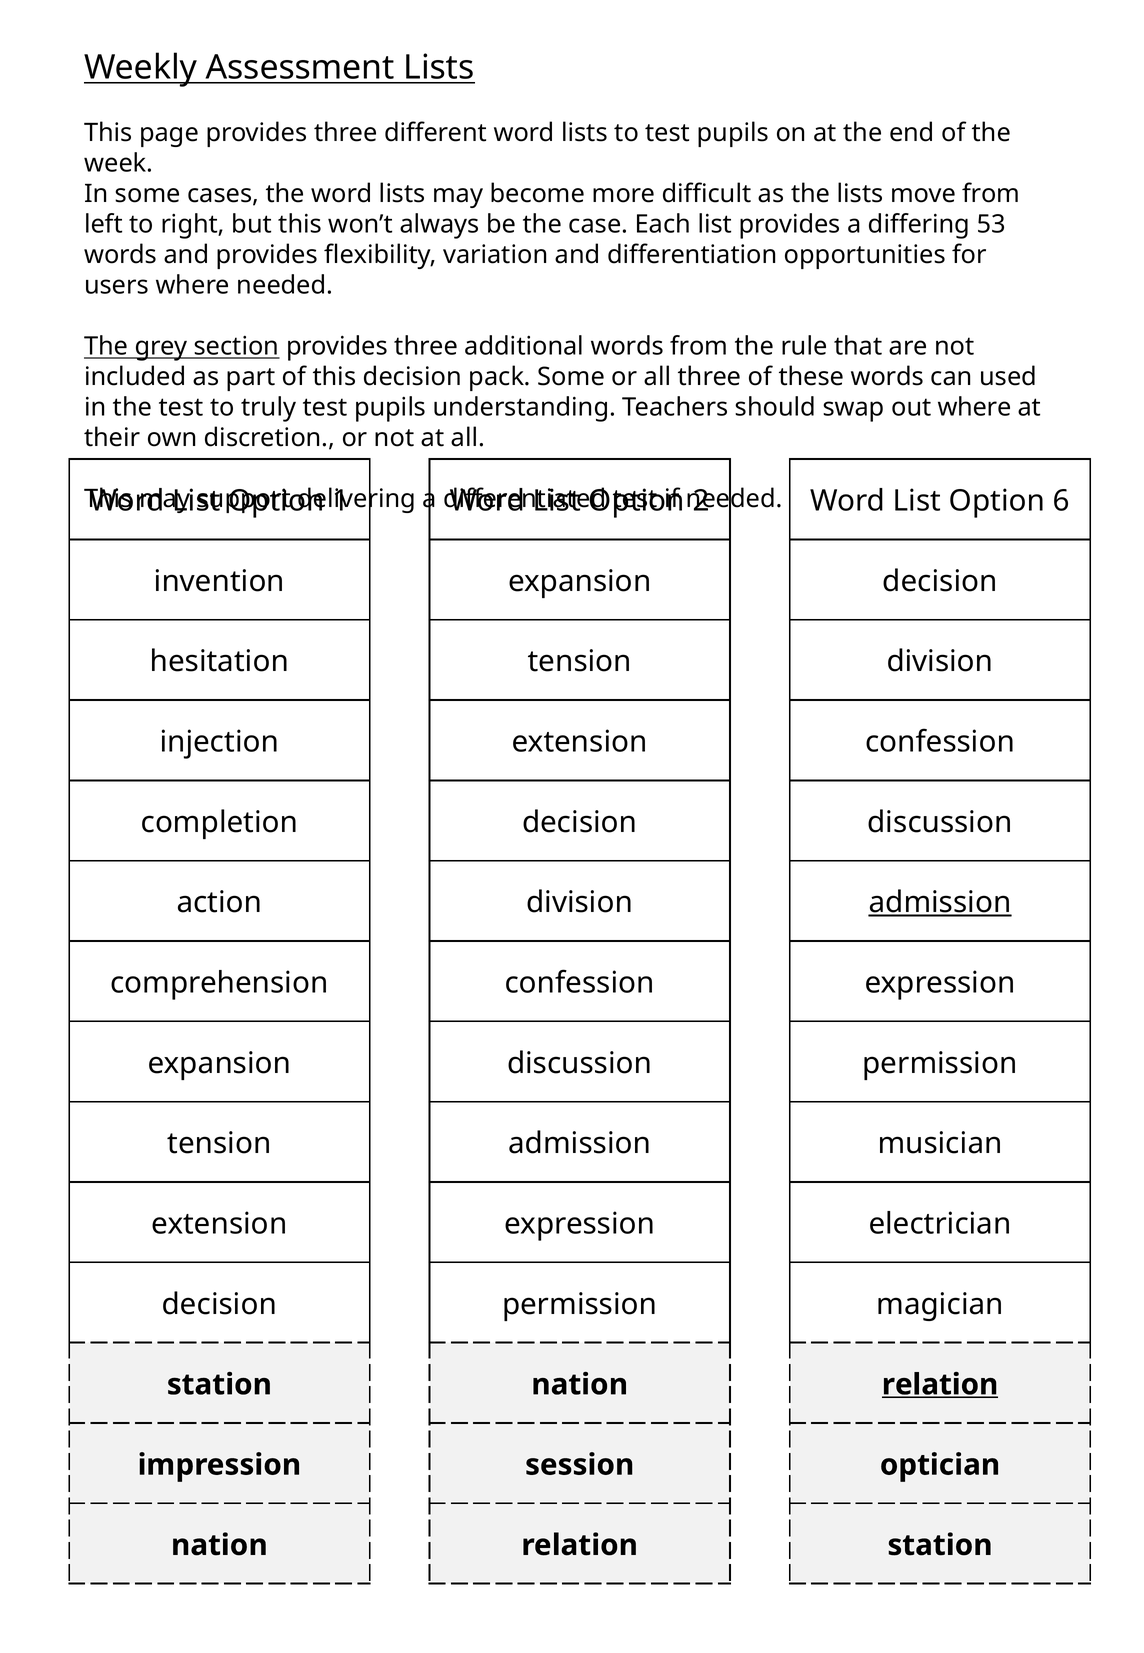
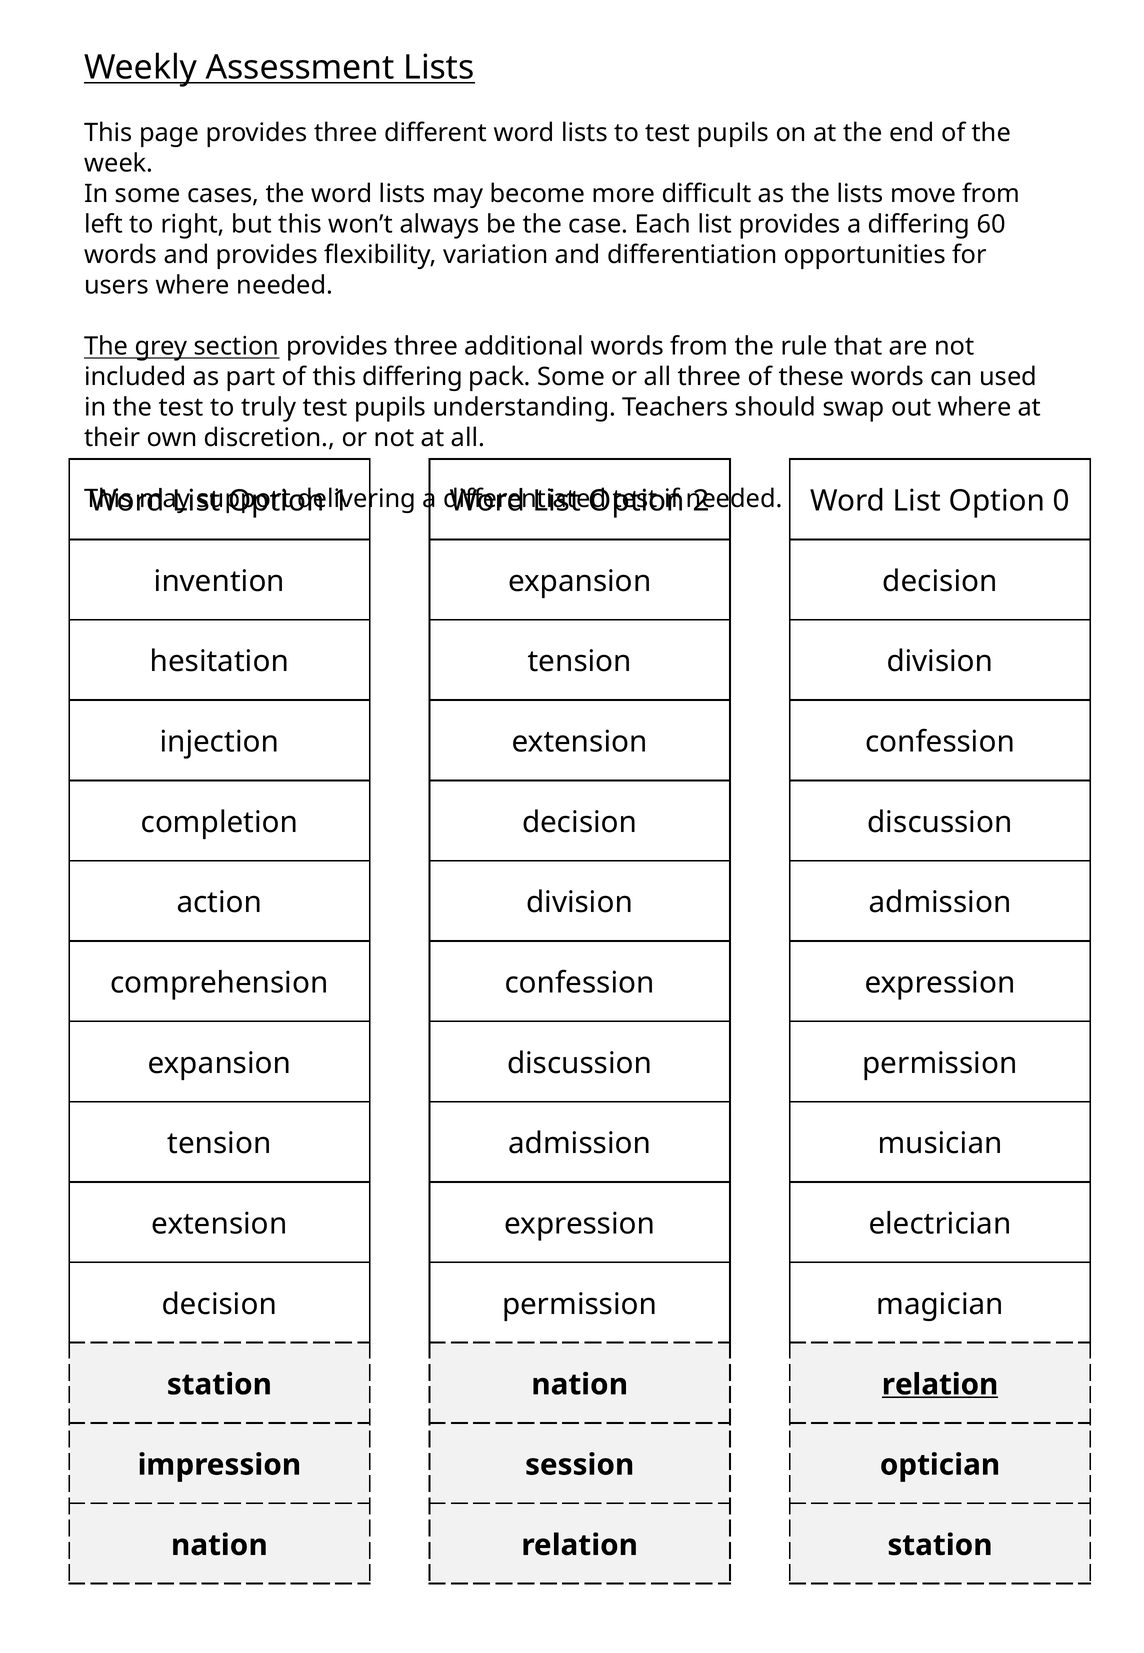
53: 53 -> 60
this decision: decision -> differing
6: 6 -> 0
admission at (940, 902) underline: present -> none
